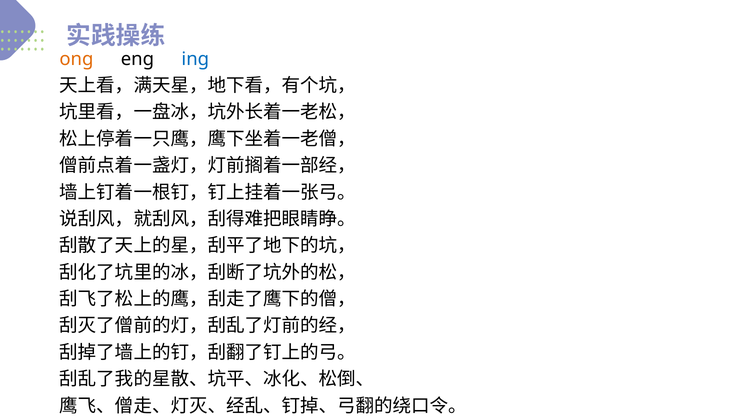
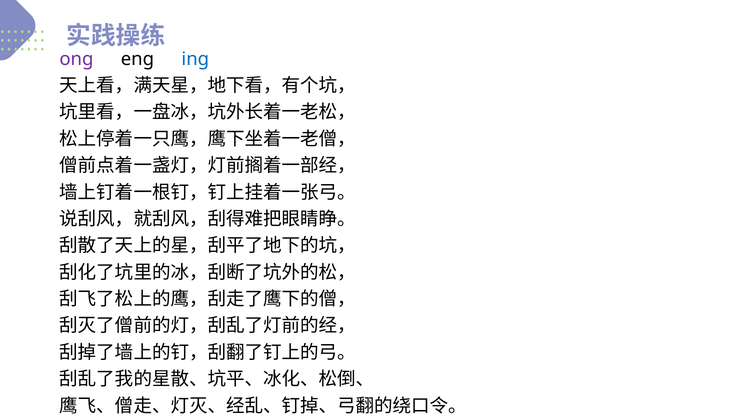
onɡ colour: orange -> purple
